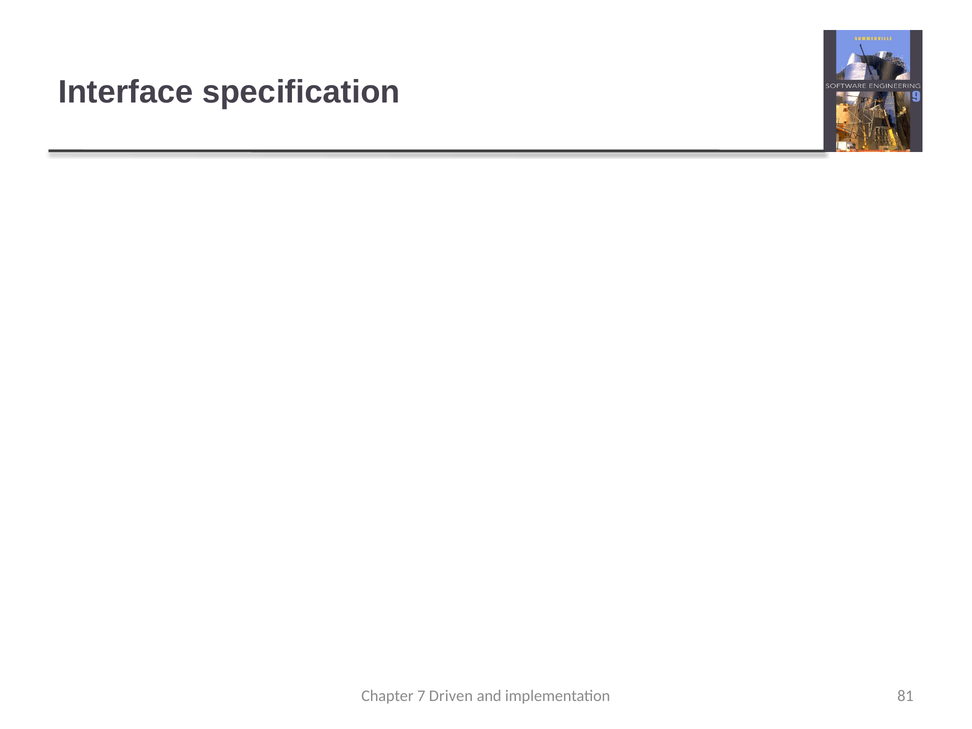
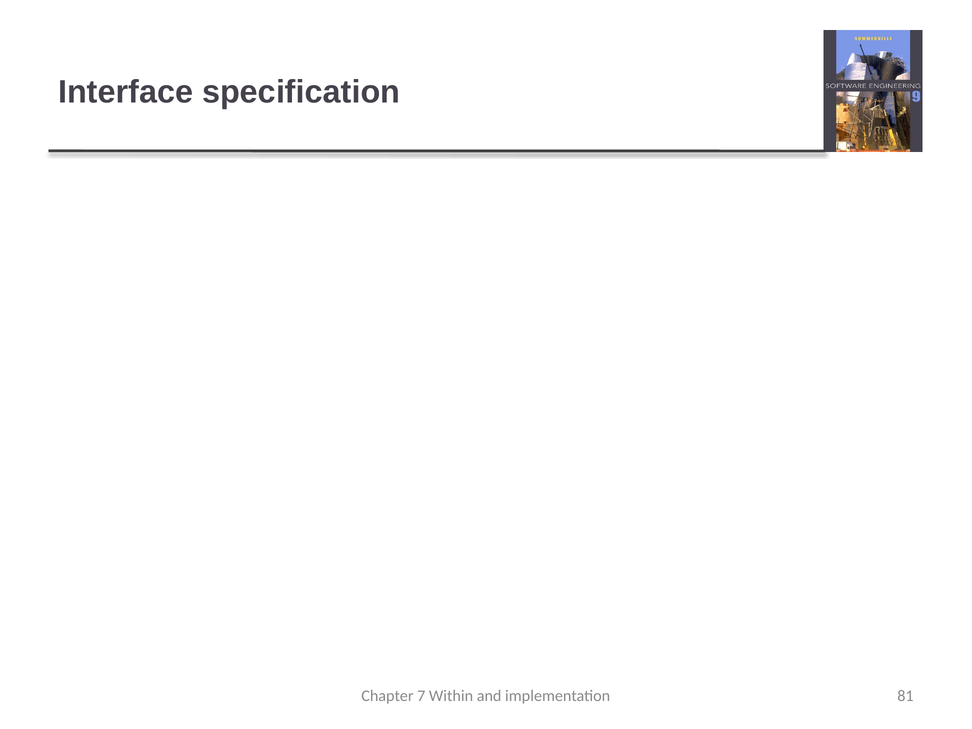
Driven: Driven -> Within
